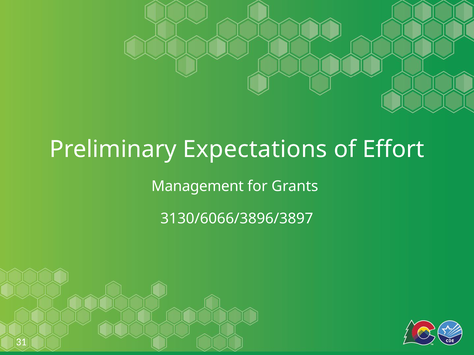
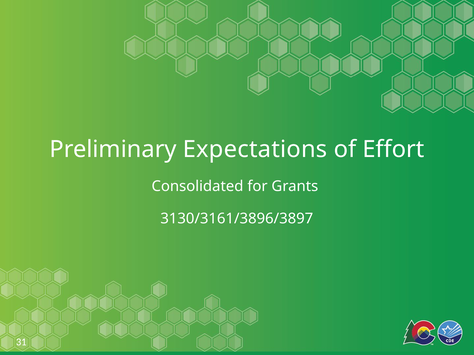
Management: Management -> Consolidated
3130/6066/3896/3897: 3130/6066/3896/3897 -> 3130/3161/3896/3897
